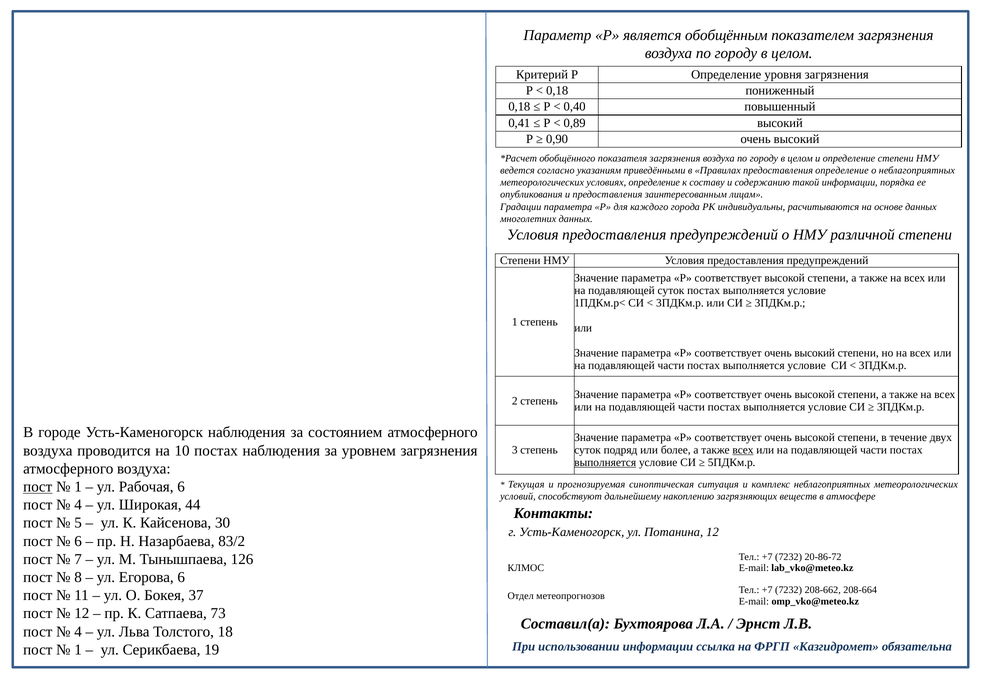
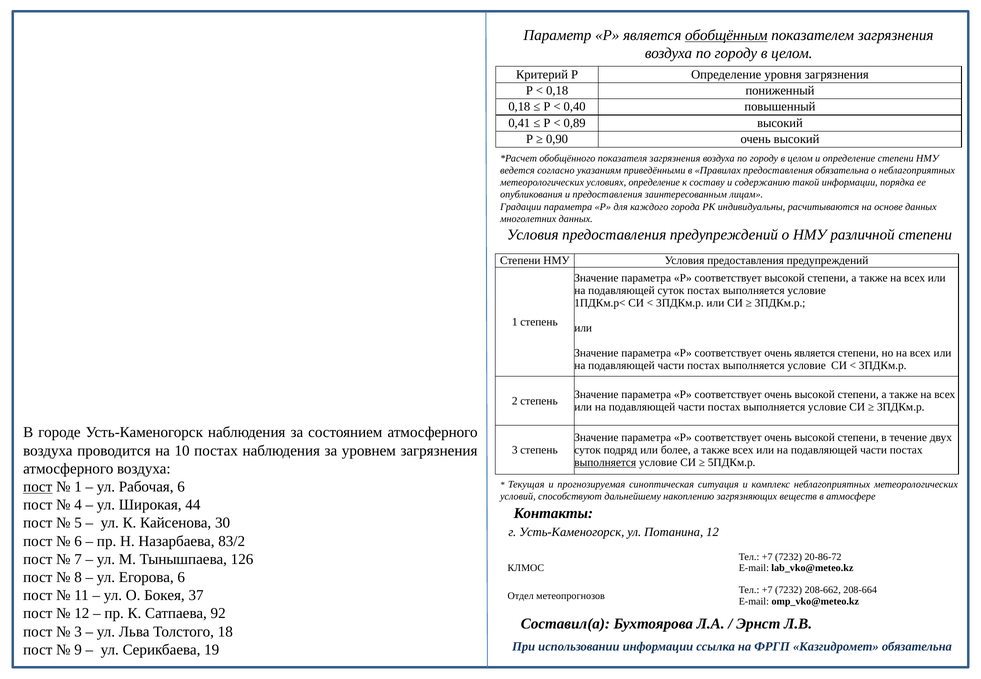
обобщённым underline: none -> present
предоставления определение: определение -> обязательна
соответствует очень высокий: высокий -> является
всех at (743, 450) underline: present -> none
73: 73 -> 92
4 at (78, 632): 4 -> 3
1 at (78, 650): 1 -> 9
